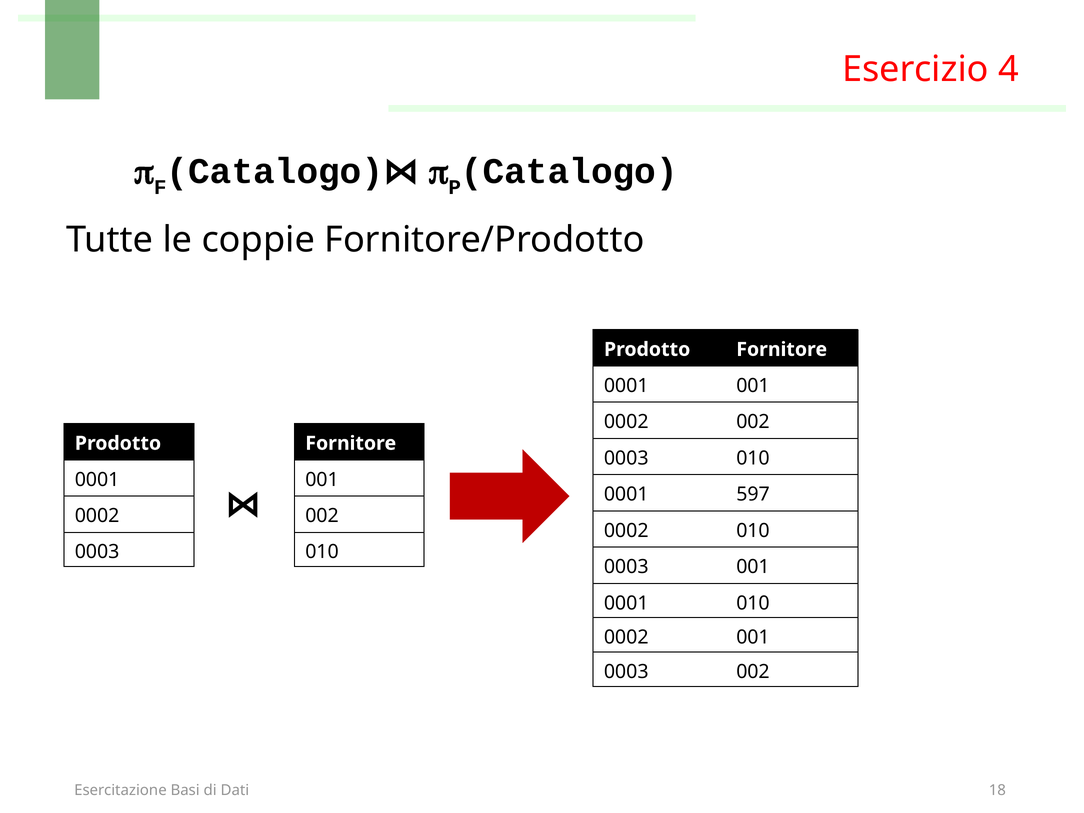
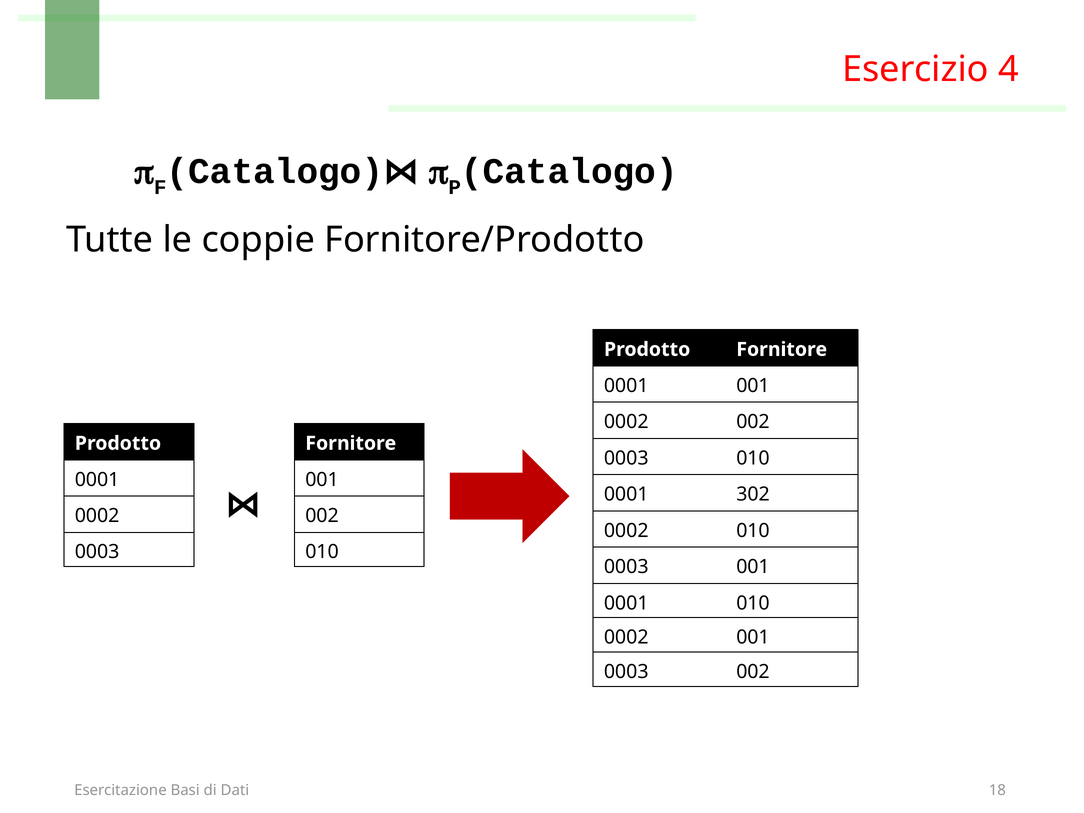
597: 597 -> 302
